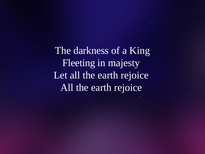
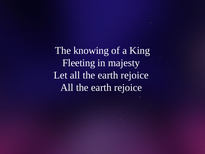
darkness: darkness -> knowing
